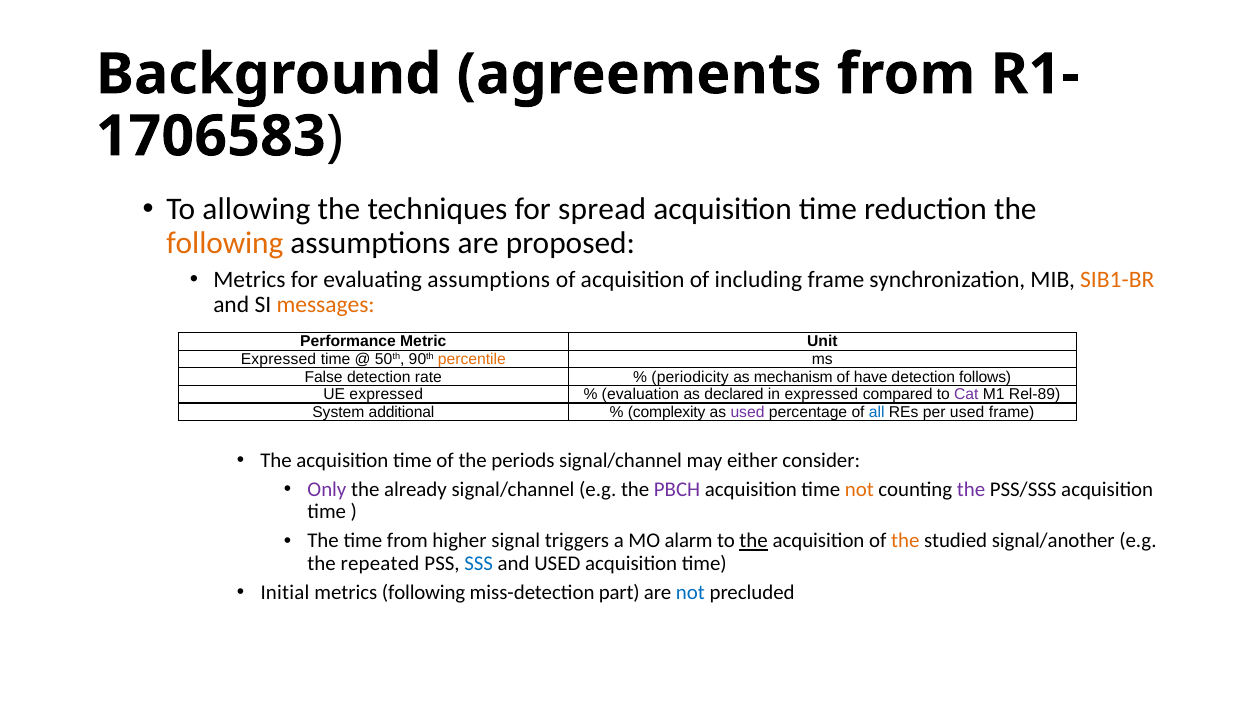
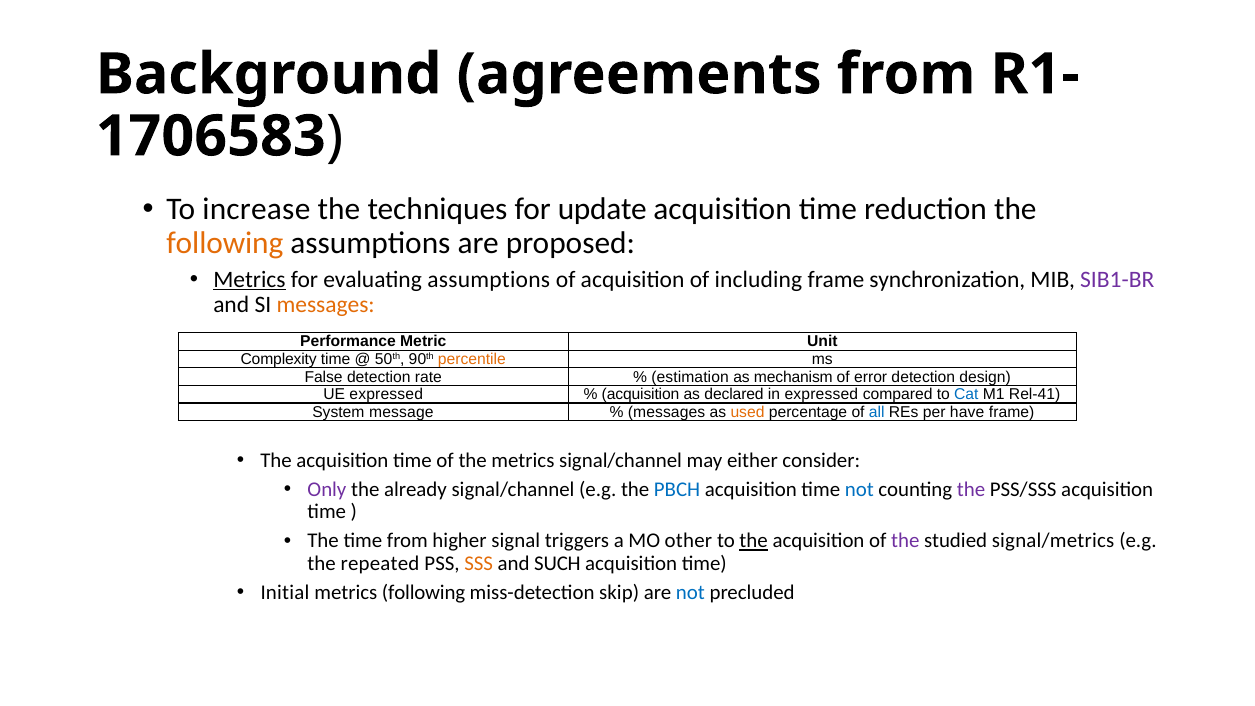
allowing: allowing -> increase
spread: spread -> update
Metrics at (249, 279) underline: none -> present
SIB1-BR colour: orange -> purple
Expressed at (278, 359): Expressed -> Complexity
periodicity: periodicity -> estimation
have: have -> error
follows: follows -> design
evaluation at (640, 394): evaluation -> acquisition
Cat colour: purple -> blue
Rel-89: Rel-89 -> Rel-41
additional: additional -> message
complexity at (667, 412): complexity -> messages
used at (748, 412) colour: purple -> orange
per used: used -> have
the periods: periods -> metrics
PBCH colour: purple -> blue
not at (859, 489) colour: orange -> blue
alarm: alarm -> other
the at (905, 541) colour: orange -> purple
signal/another: signal/another -> signal/metrics
SSS colour: blue -> orange
and USED: USED -> SUCH
part: part -> skip
